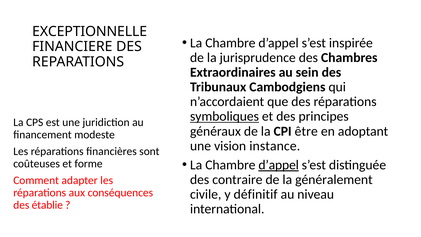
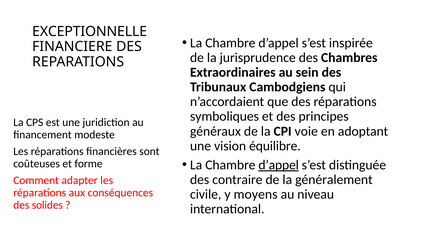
symboliques underline: present -> none
être: être -> voie
instance: instance -> équilibre
définitif: définitif -> moyens
établie: établie -> solides
